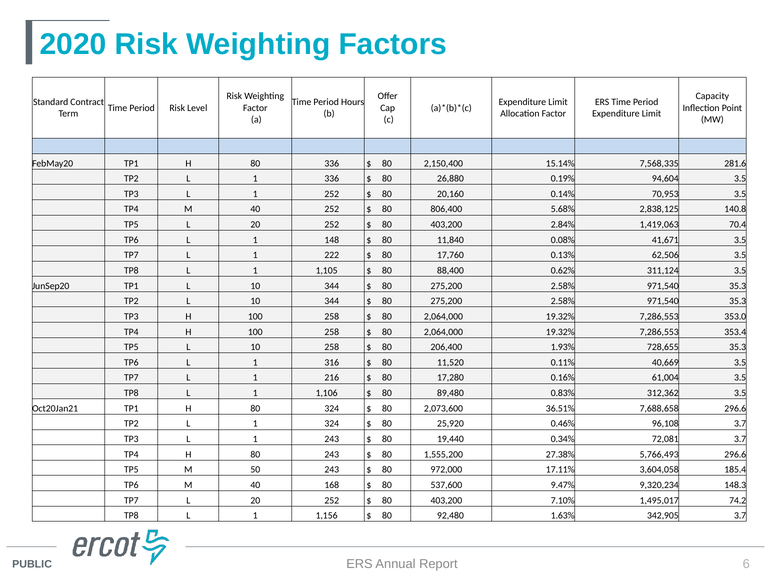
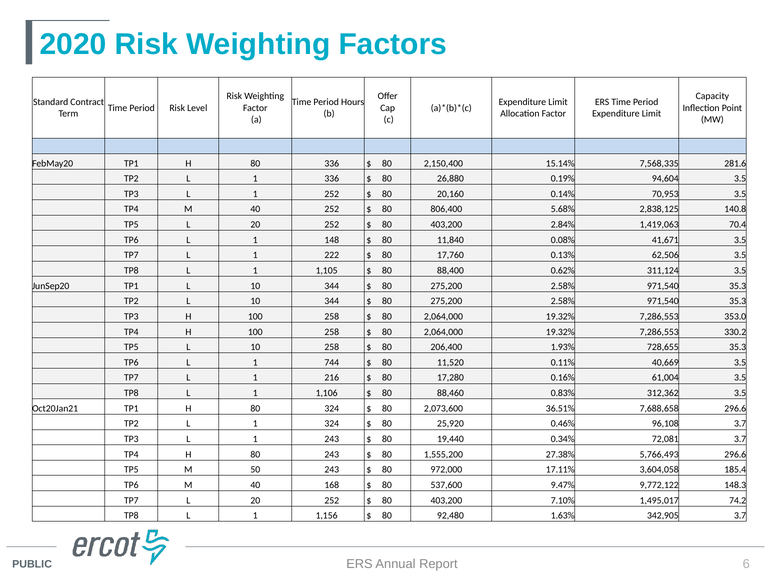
353.4: 353.4 -> 330.2
316: 316 -> 744
89,480: 89,480 -> 88,460
9,320,234: 9,320,234 -> 9,772,122
